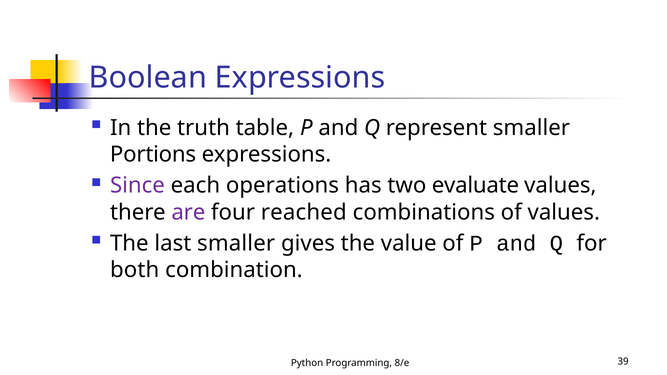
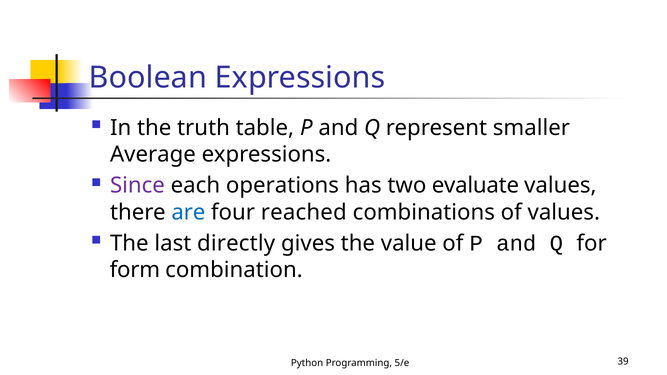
Portions: Portions -> Average
are colour: purple -> blue
last smaller: smaller -> directly
both: both -> form
8/e: 8/e -> 5/e
